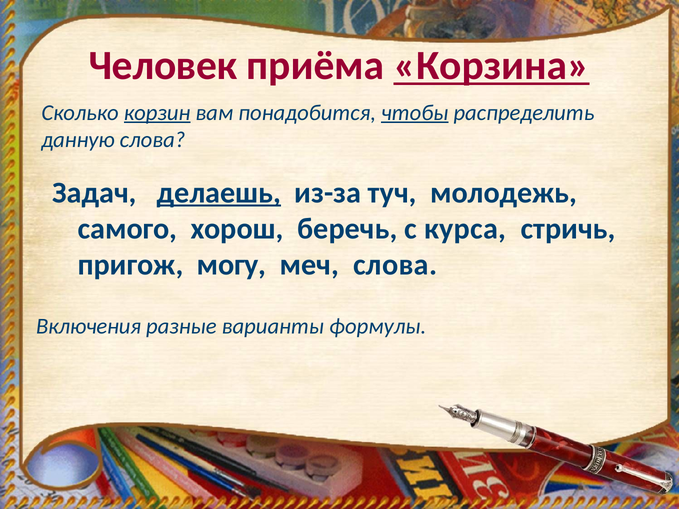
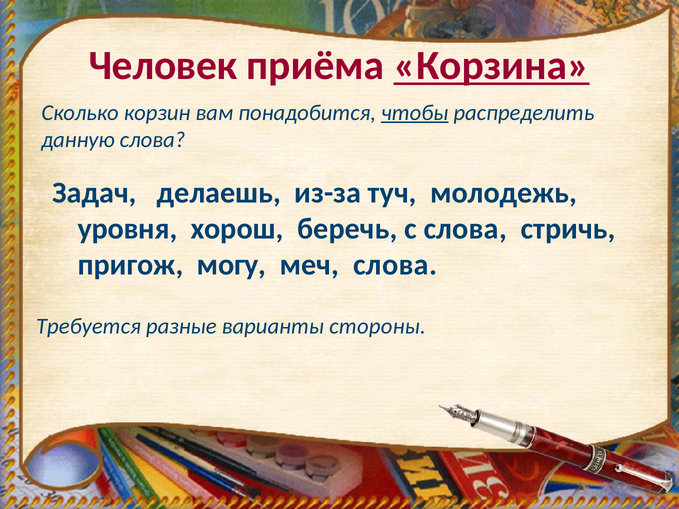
корзин underline: present -> none
делаешь underline: present -> none
самого: самого -> уровня
с курса: курса -> слова
Включения: Включения -> Требуется
формулы: формулы -> стороны
